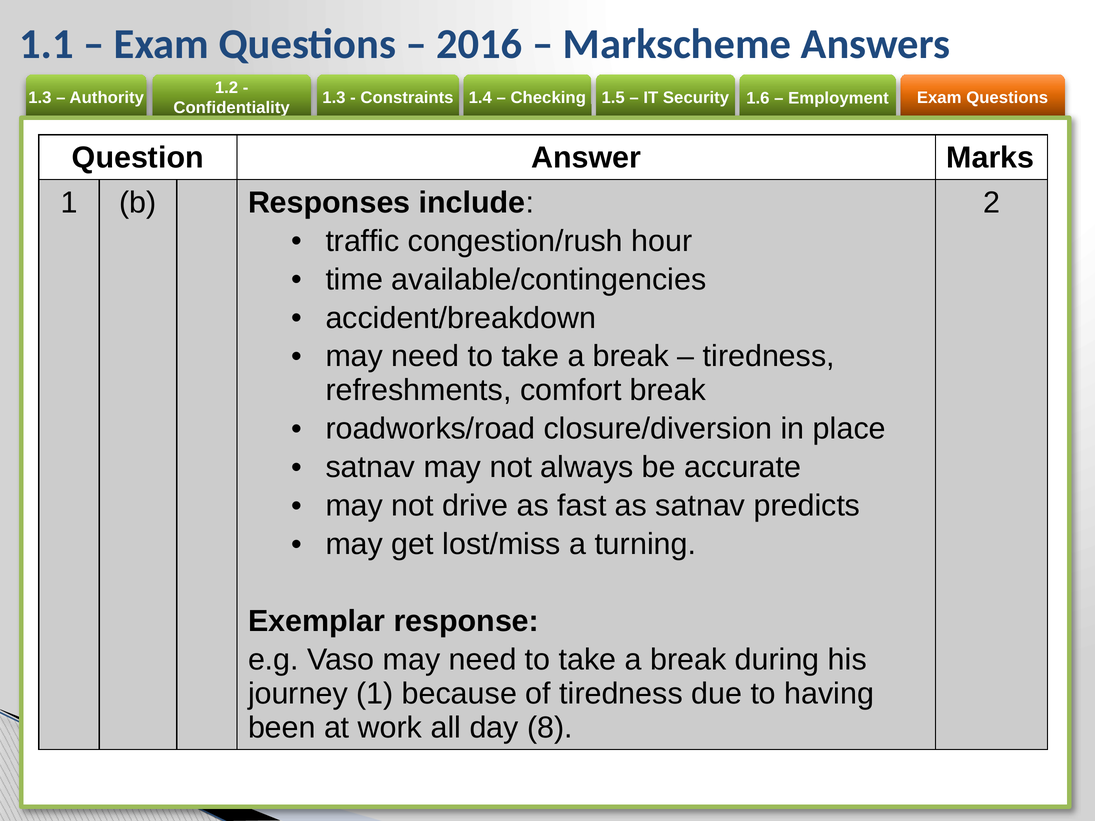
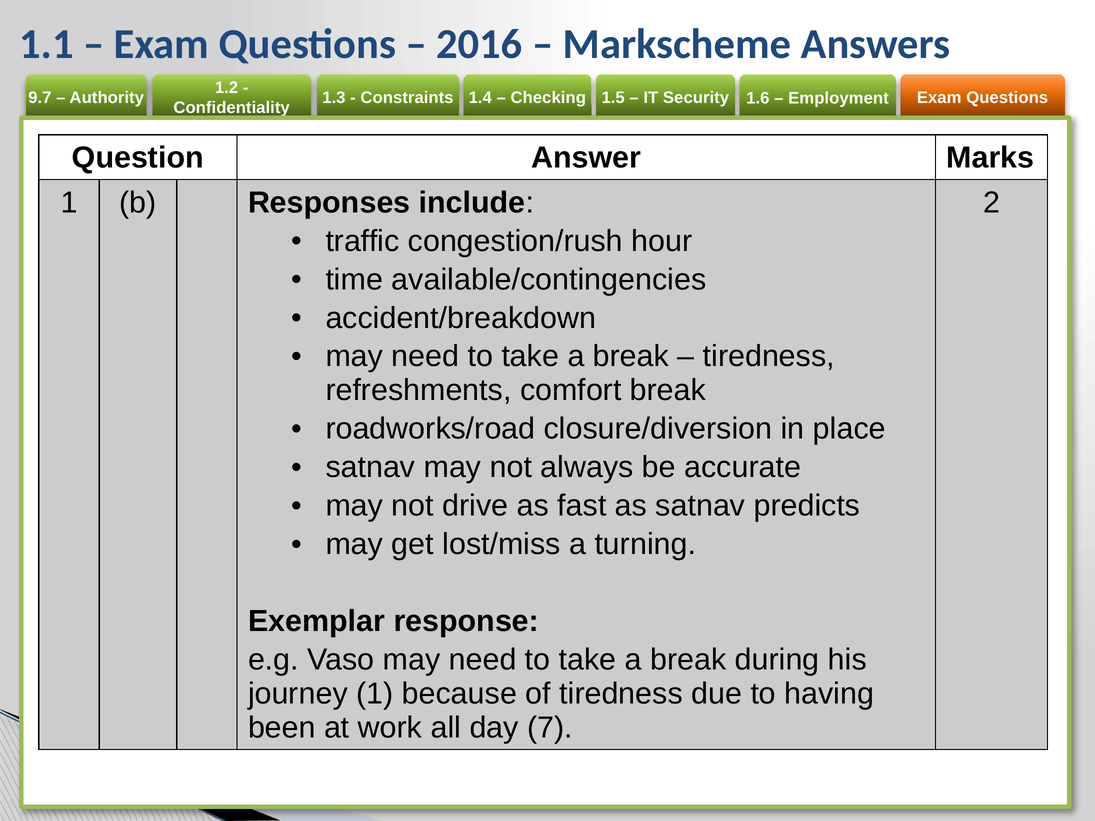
1.3 at (40, 98): 1.3 -> 9.7
8: 8 -> 7
